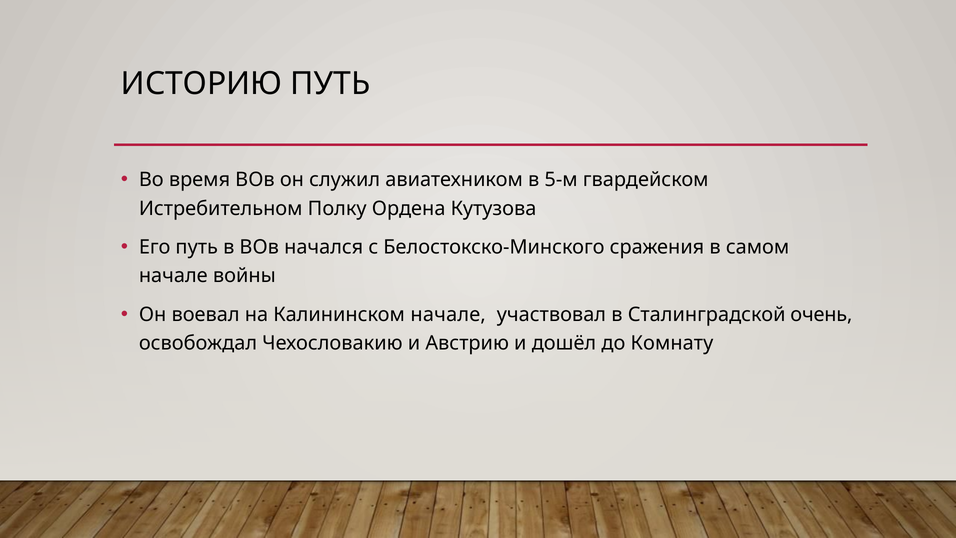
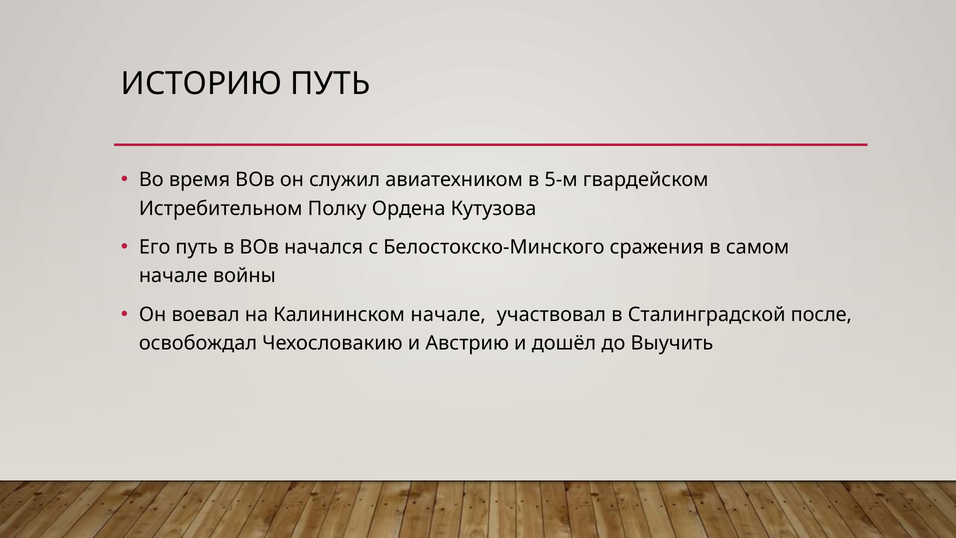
очень: очень -> после
Комнату: Комнату -> Выучить
